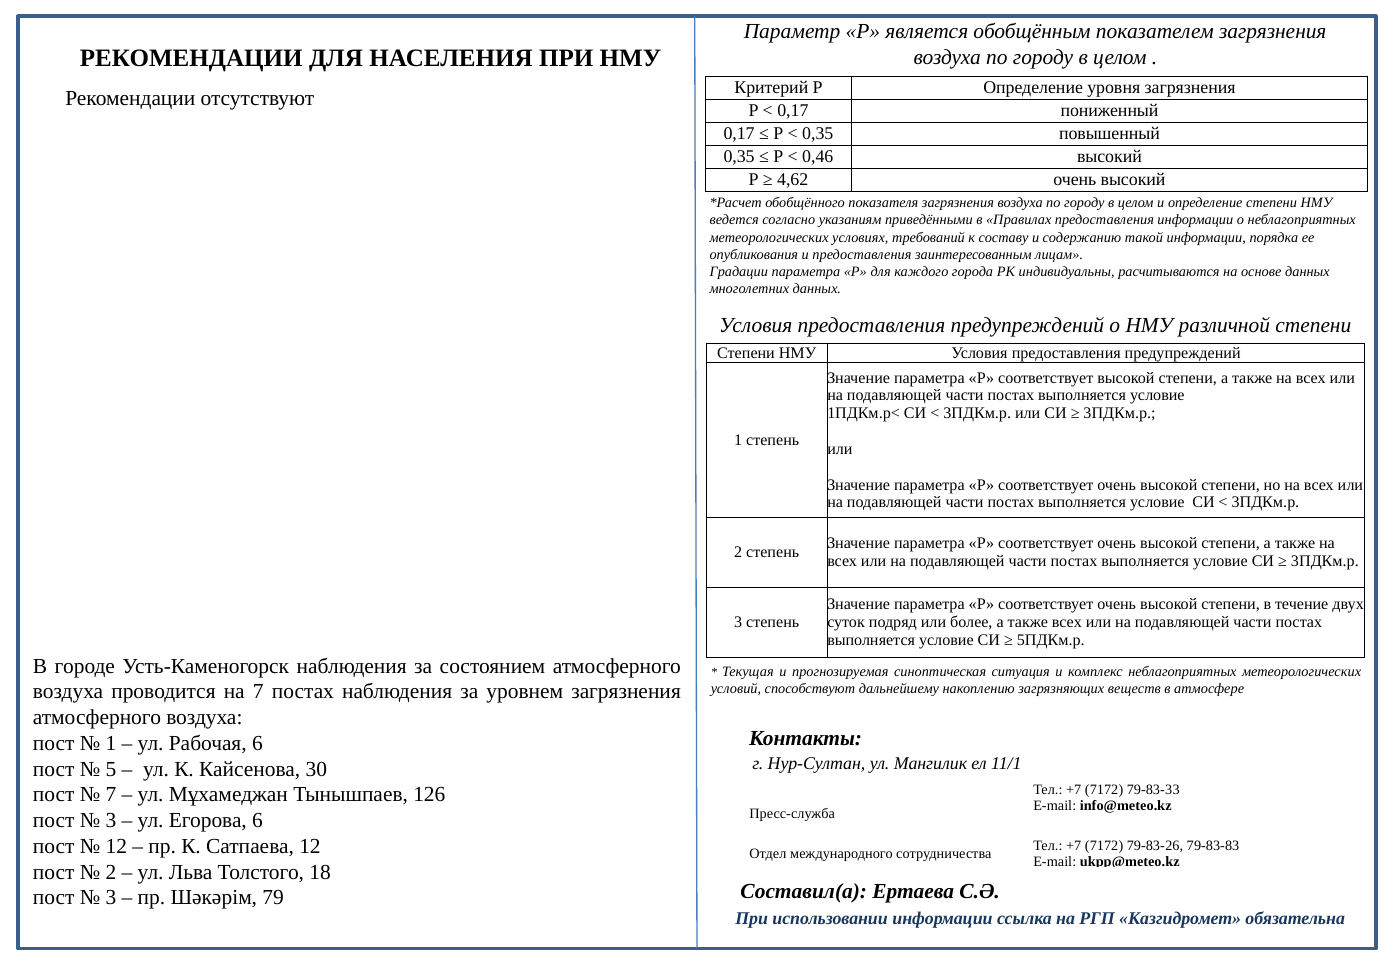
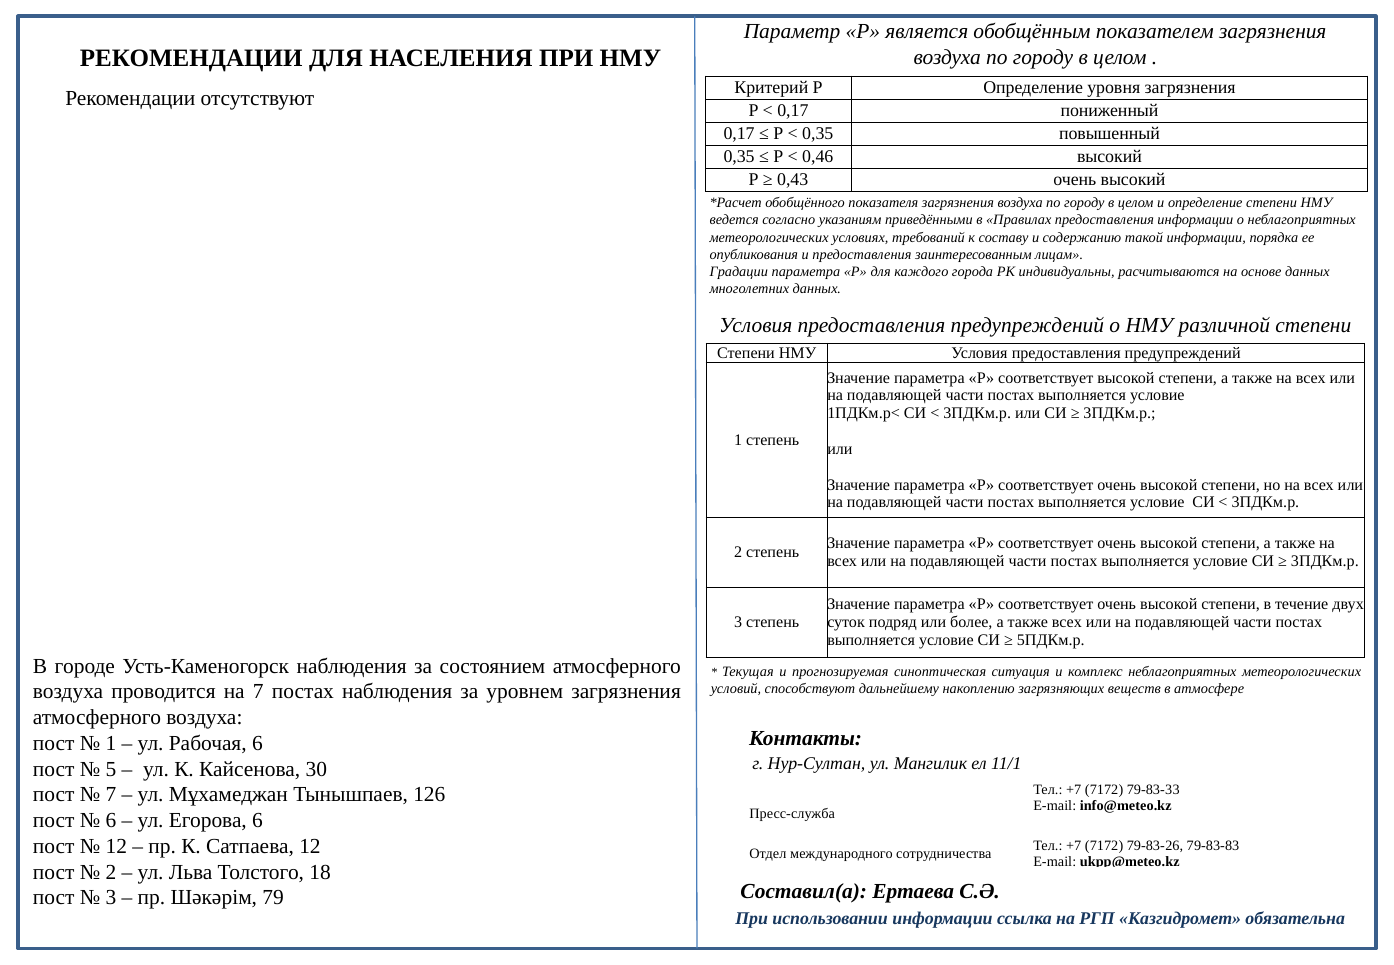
4,62: 4,62 -> 0,43
3 at (111, 821): 3 -> 6
